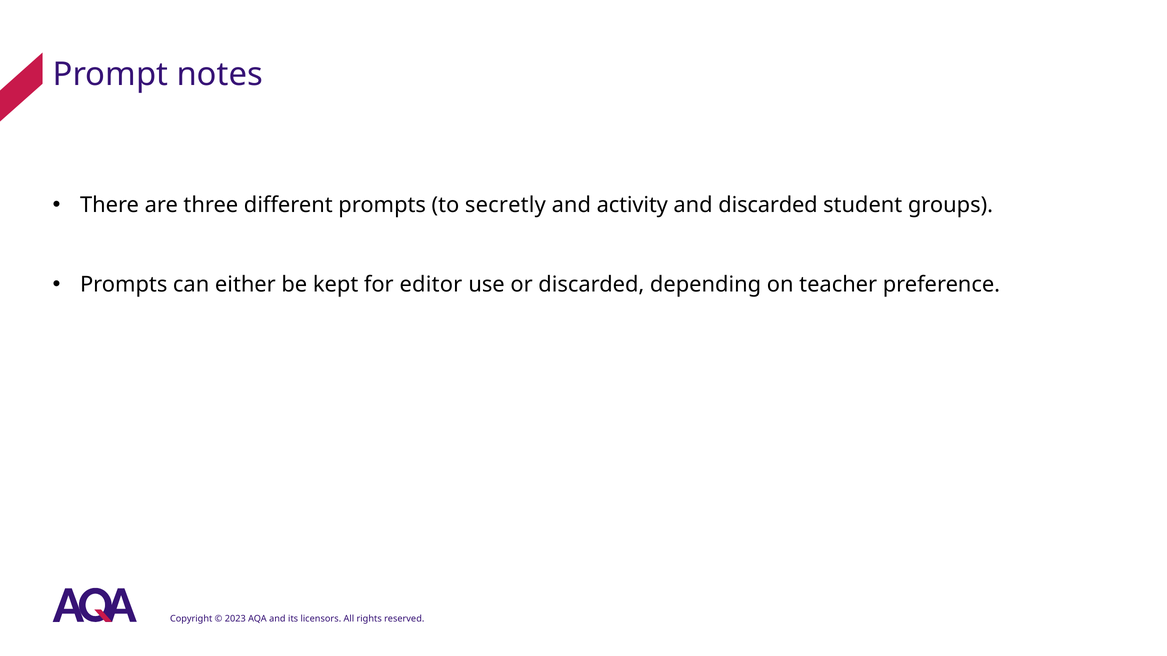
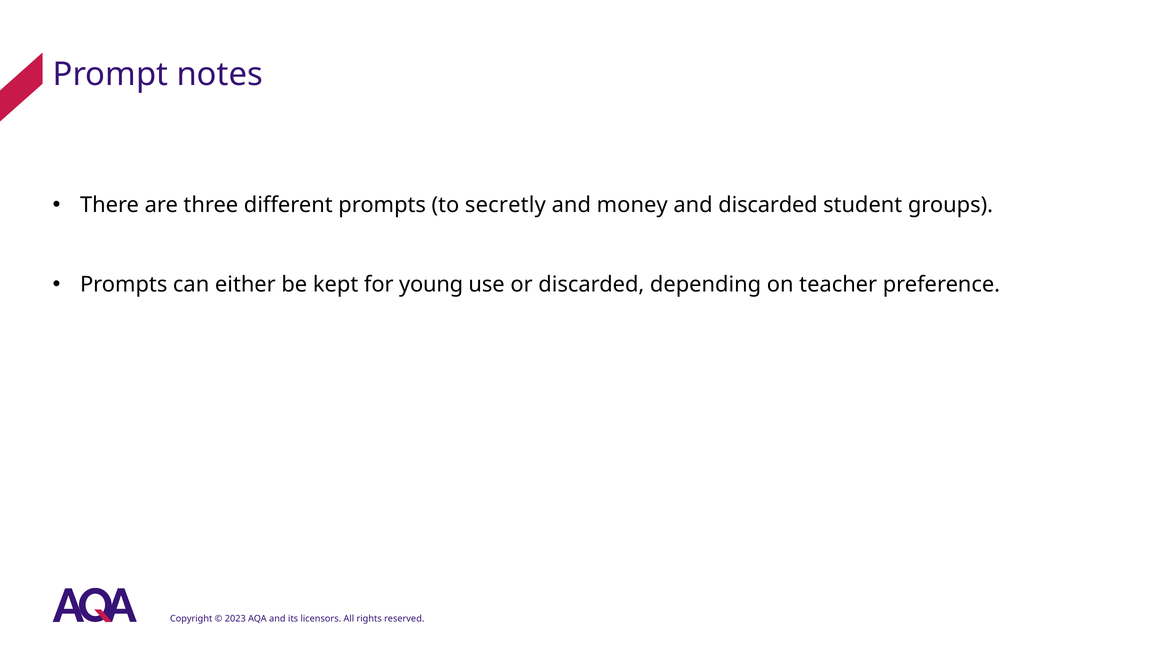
activity: activity -> money
editor: editor -> young
